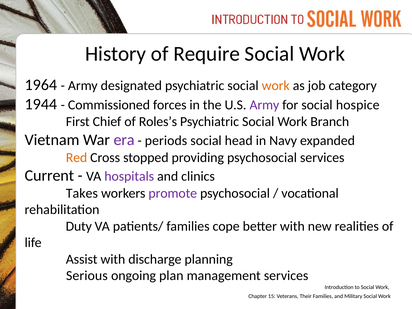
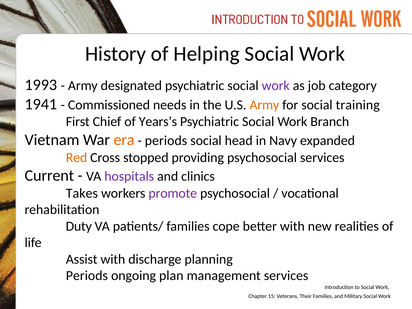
Require: Require -> Helping
1964: 1964 -> 1993
work at (276, 86) colour: orange -> purple
1944: 1944 -> 1941
forces: forces -> needs
Army at (264, 105) colour: purple -> orange
hospice: hospice -> training
Roles’s: Roles’s -> Years’s
era colour: purple -> orange
Serious at (87, 276): Serious -> Periods
